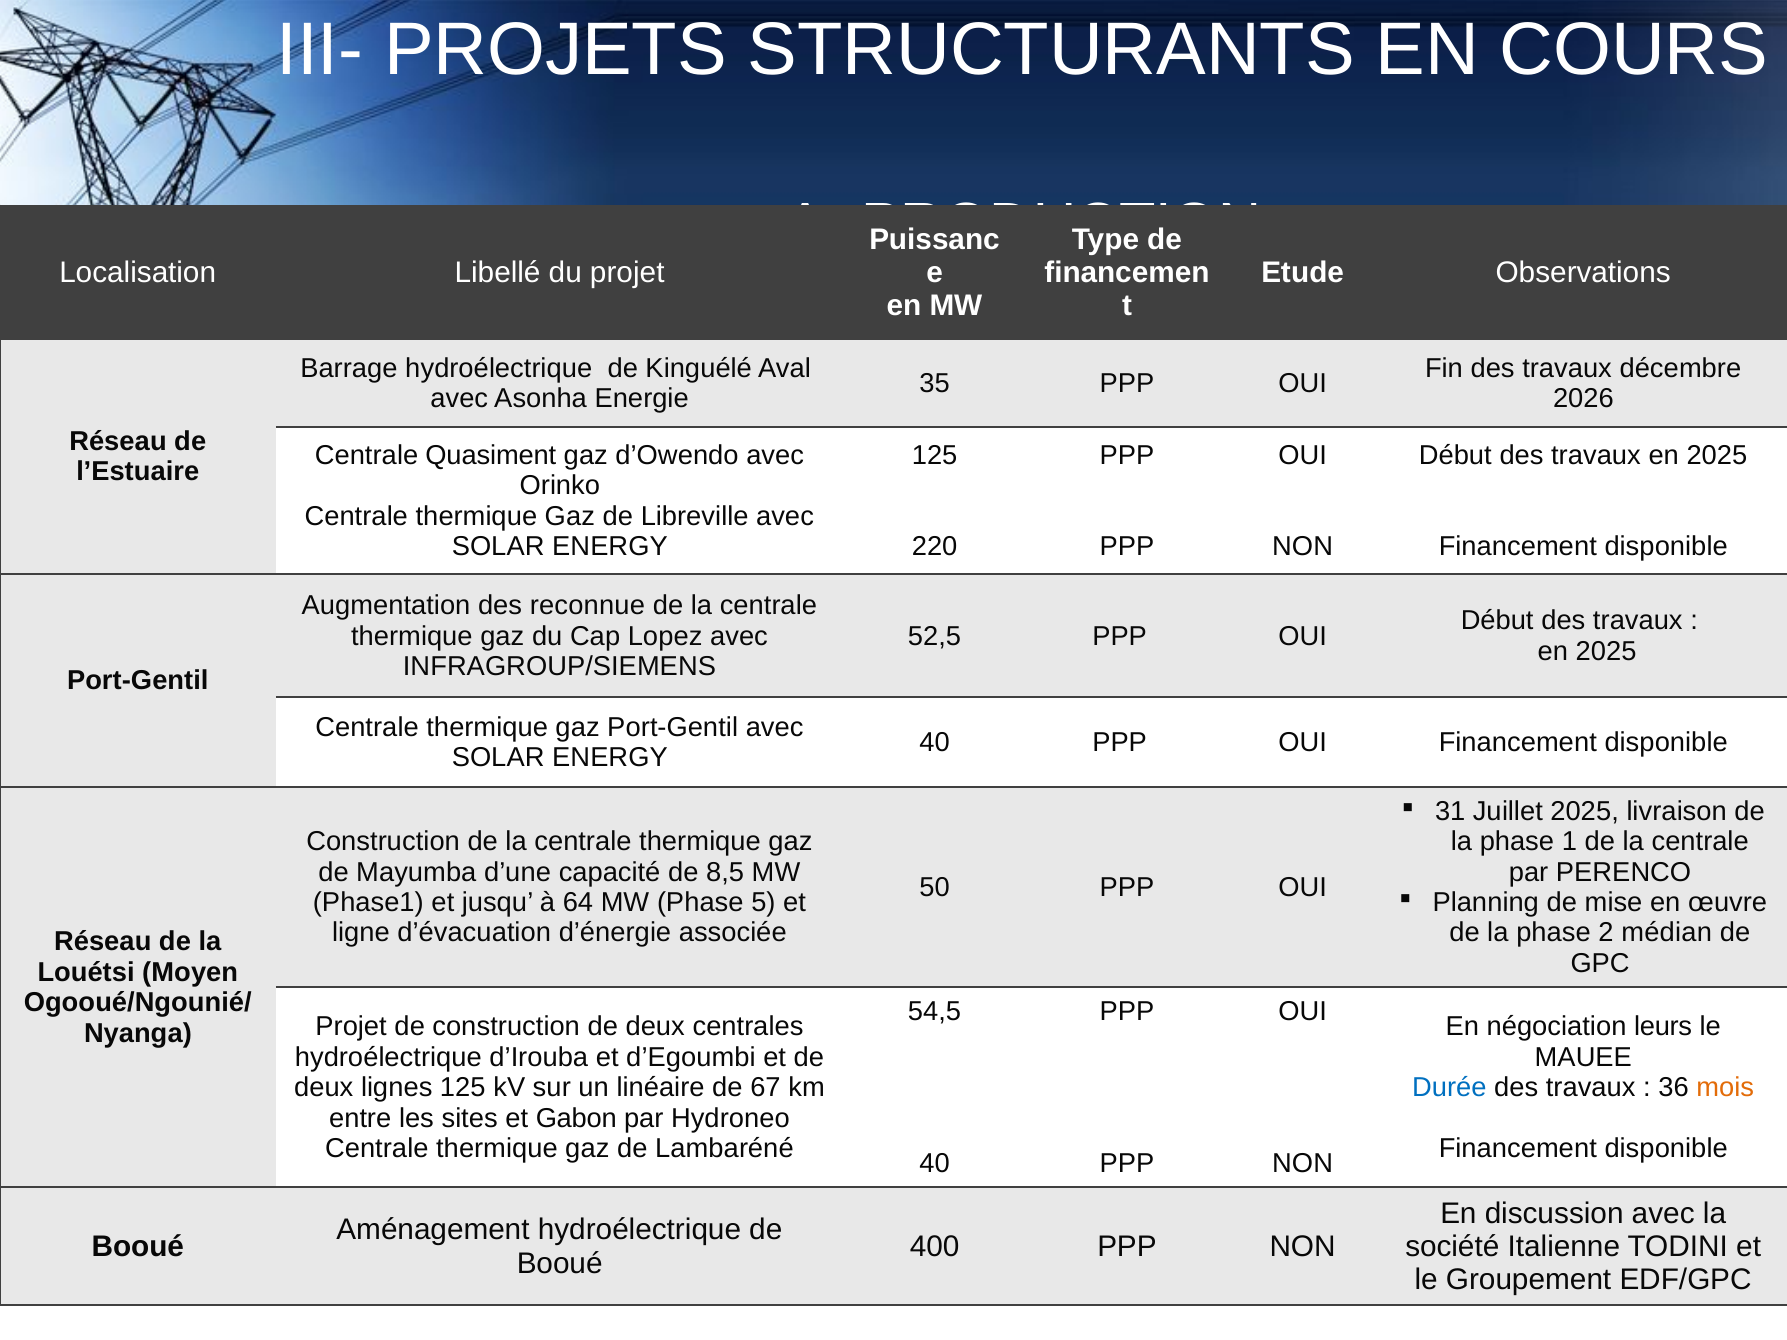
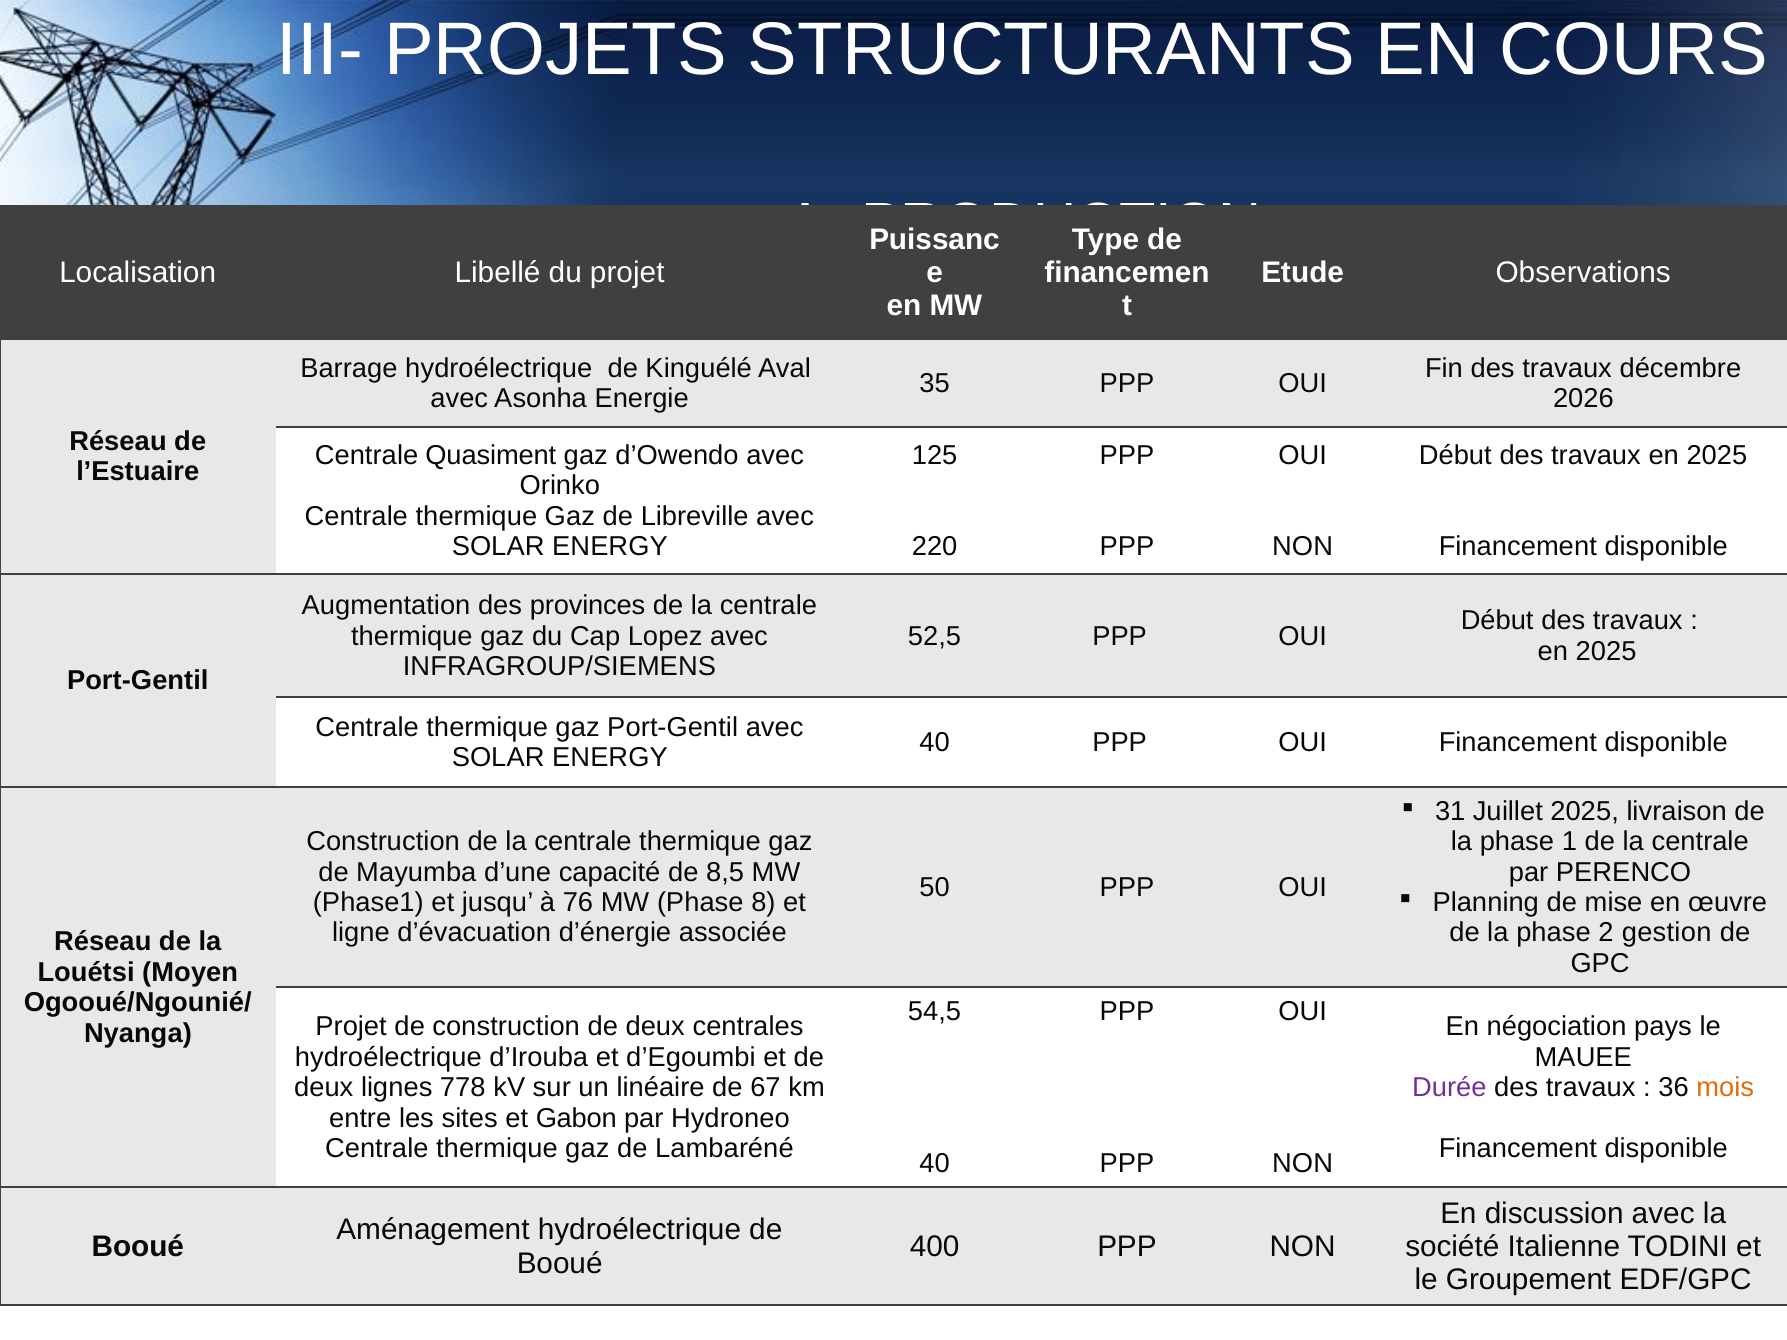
reconnue: reconnue -> provinces
64: 64 -> 76
5: 5 -> 8
médian: médian -> gestion
leurs: leurs -> pays
lignes 125: 125 -> 778
Durée colour: blue -> purple
